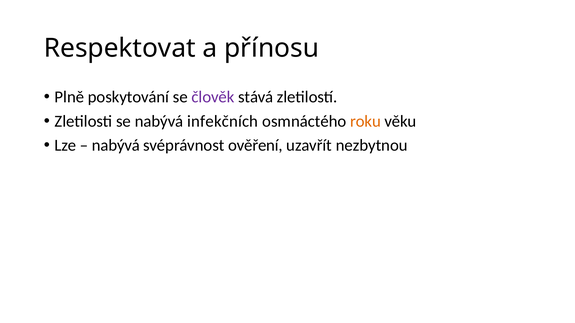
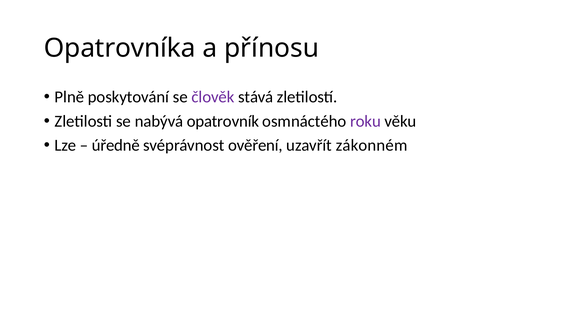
Respektovat: Respektovat -> Opatrovníka
infekčních: infekčních -> opatrovník
roku colour: orange -> purple
nabývá at (116, 145): nabývá -> úředně
nezbytnou: nezbytnou -> zákonném
